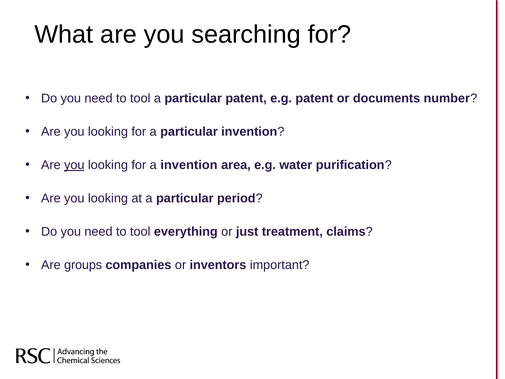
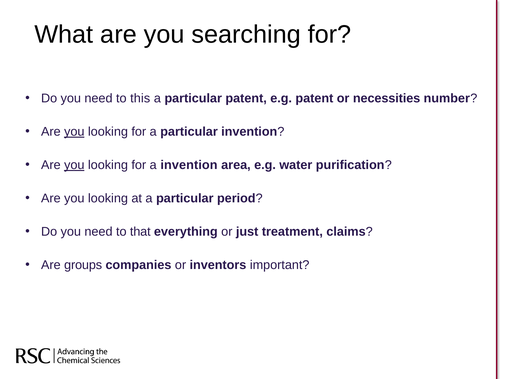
tool at (140, 98): tool -> this
documents: documents -> necessities
you at (74, 132) underline: none -> present
tool at (140, 232): tool -> that
